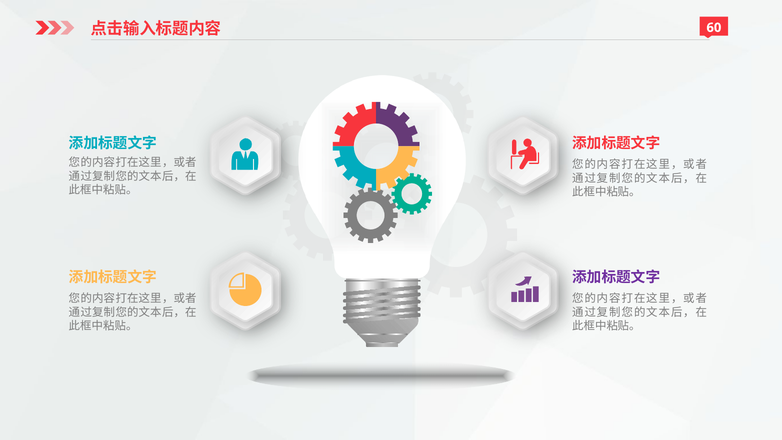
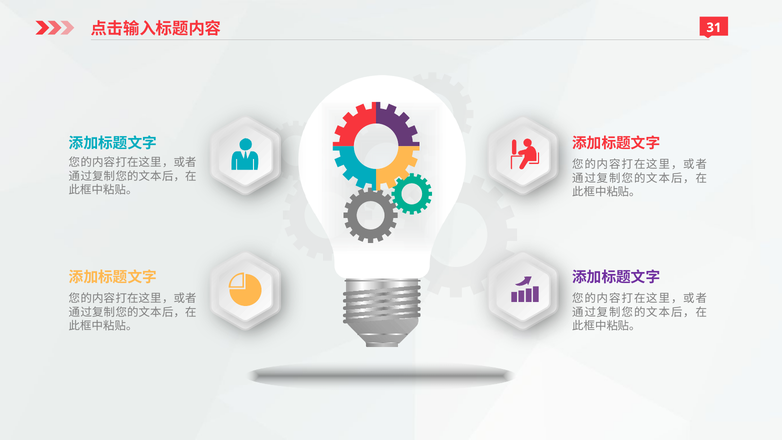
60: 60 -> 31
